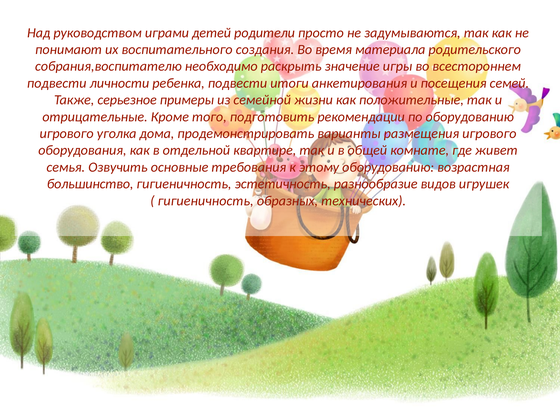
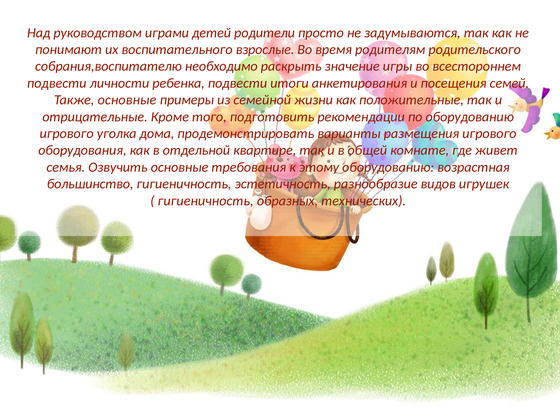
создания: создания -> взрослые
материала: материала -> родителям
Также серьезное: серьезное -> основные
